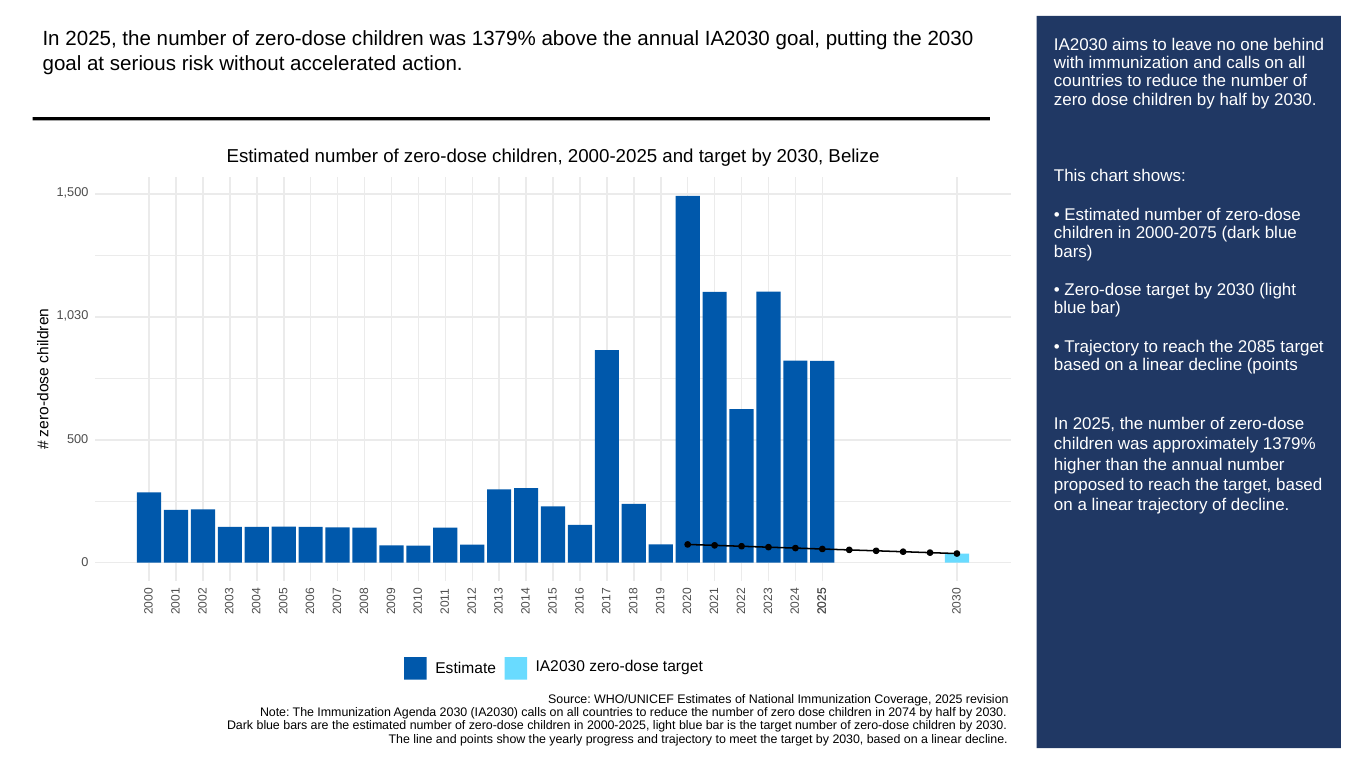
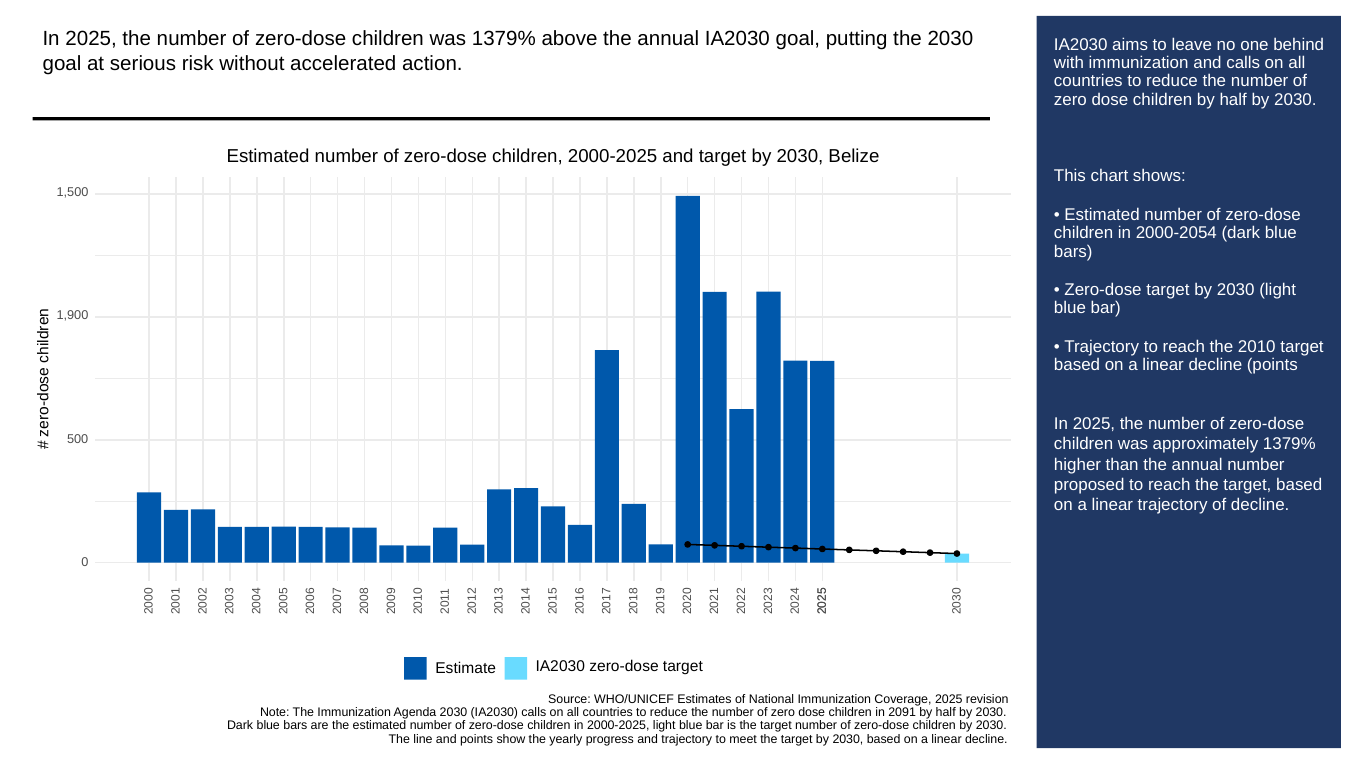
2000-2075: 2000-2075 -> 2000-2054
1,030: 1,030 -> 1,900
2085: 2085 -> 2010
2074: 2074 -> 2091
